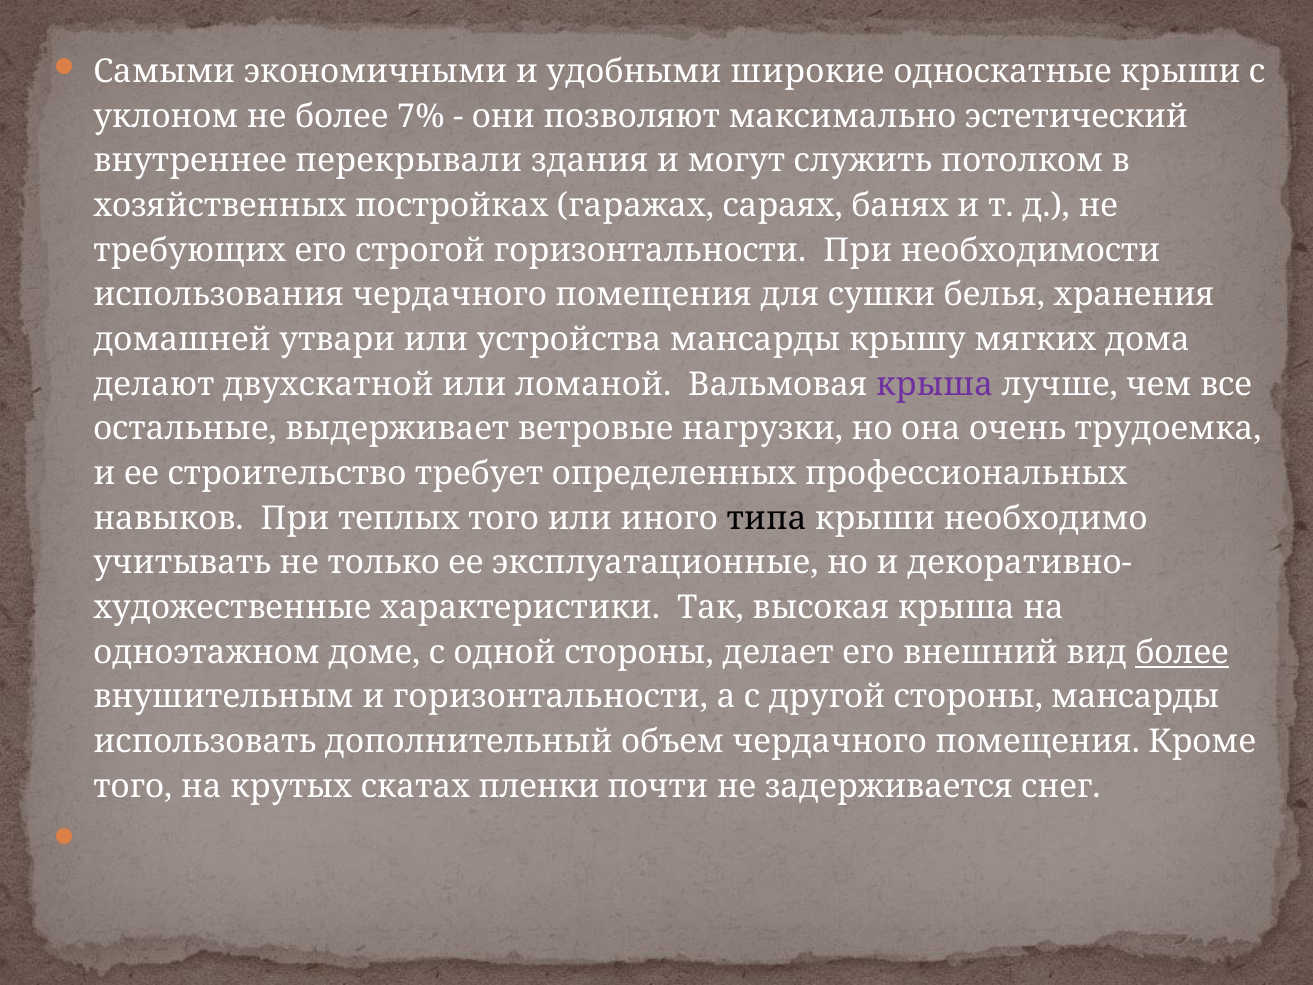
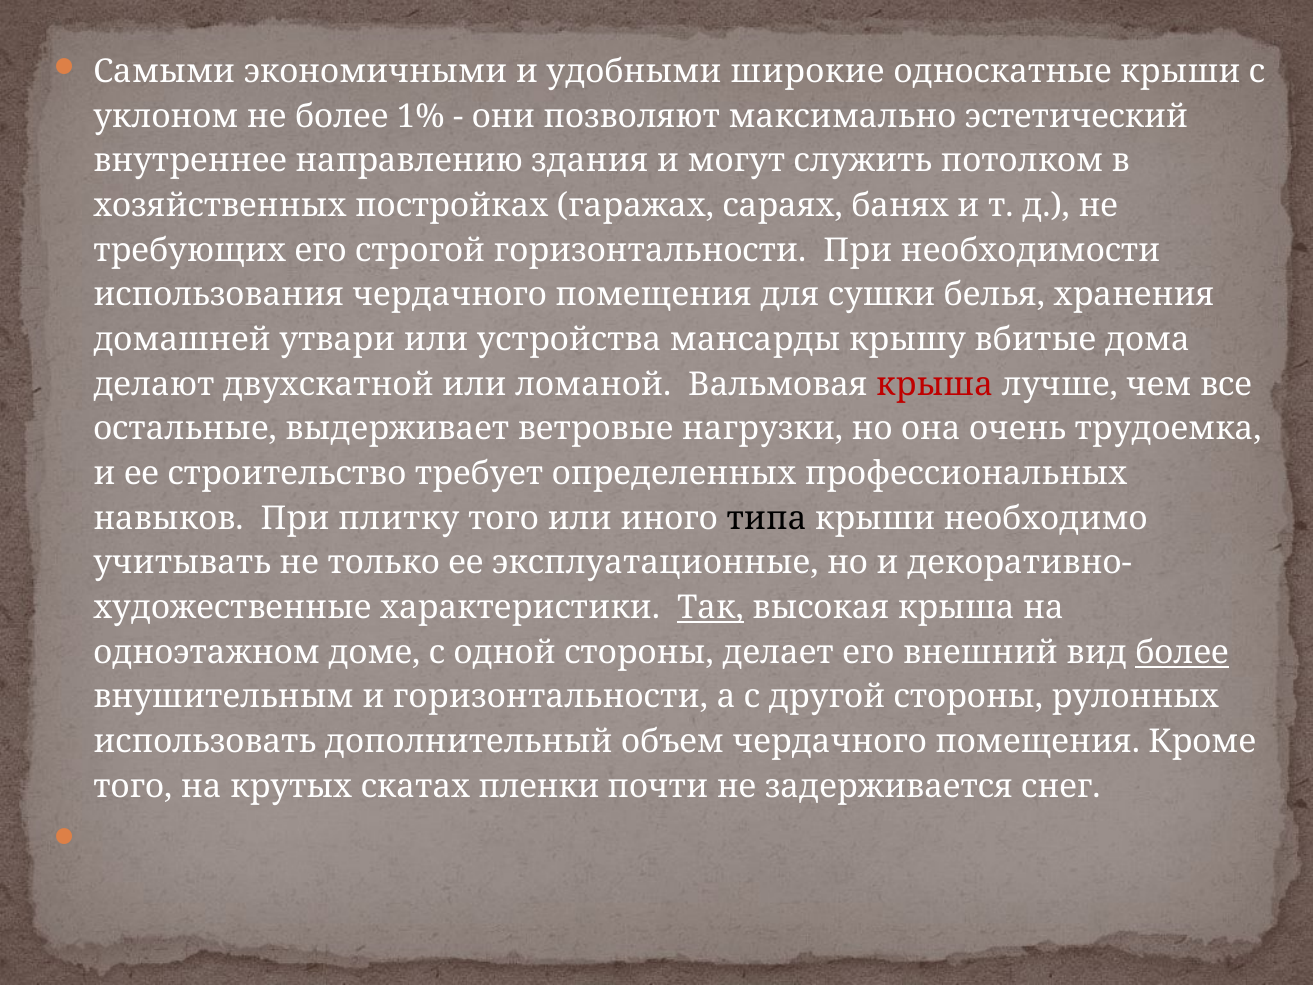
7%: 7% -> 1%
перекрывали: перекрывали -> направлению
мягких: мягких -> вбитые
крыша at (935, 384) colour: purple -> red
теплых: теплых -> плитку
Так underline: none -> present
стороны мансарды: мансарды -> рулонных
